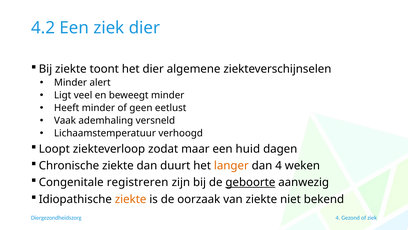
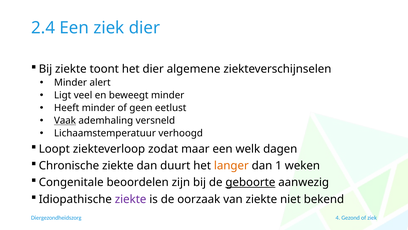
4.2: 4.2 -> 2.4
Vaak underline: none -> present
huid: huid -> welk
dan 4: 4 -> 1
registreren: registreren -> beoordelen
ziekte at (131, 199) colour: orange -> purple
